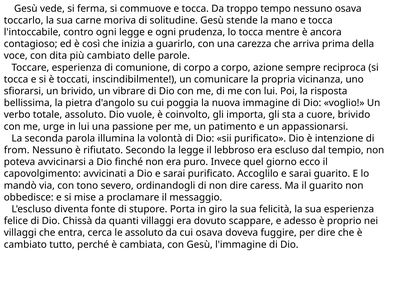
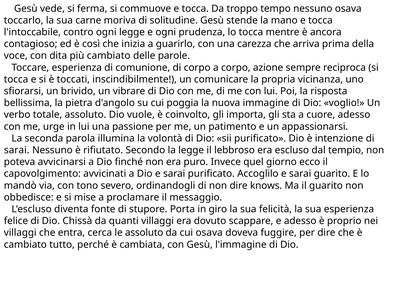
cuore brivido: brivido -> adesso
from at (17, 150): from -> sarai
caress: caress -> knows
